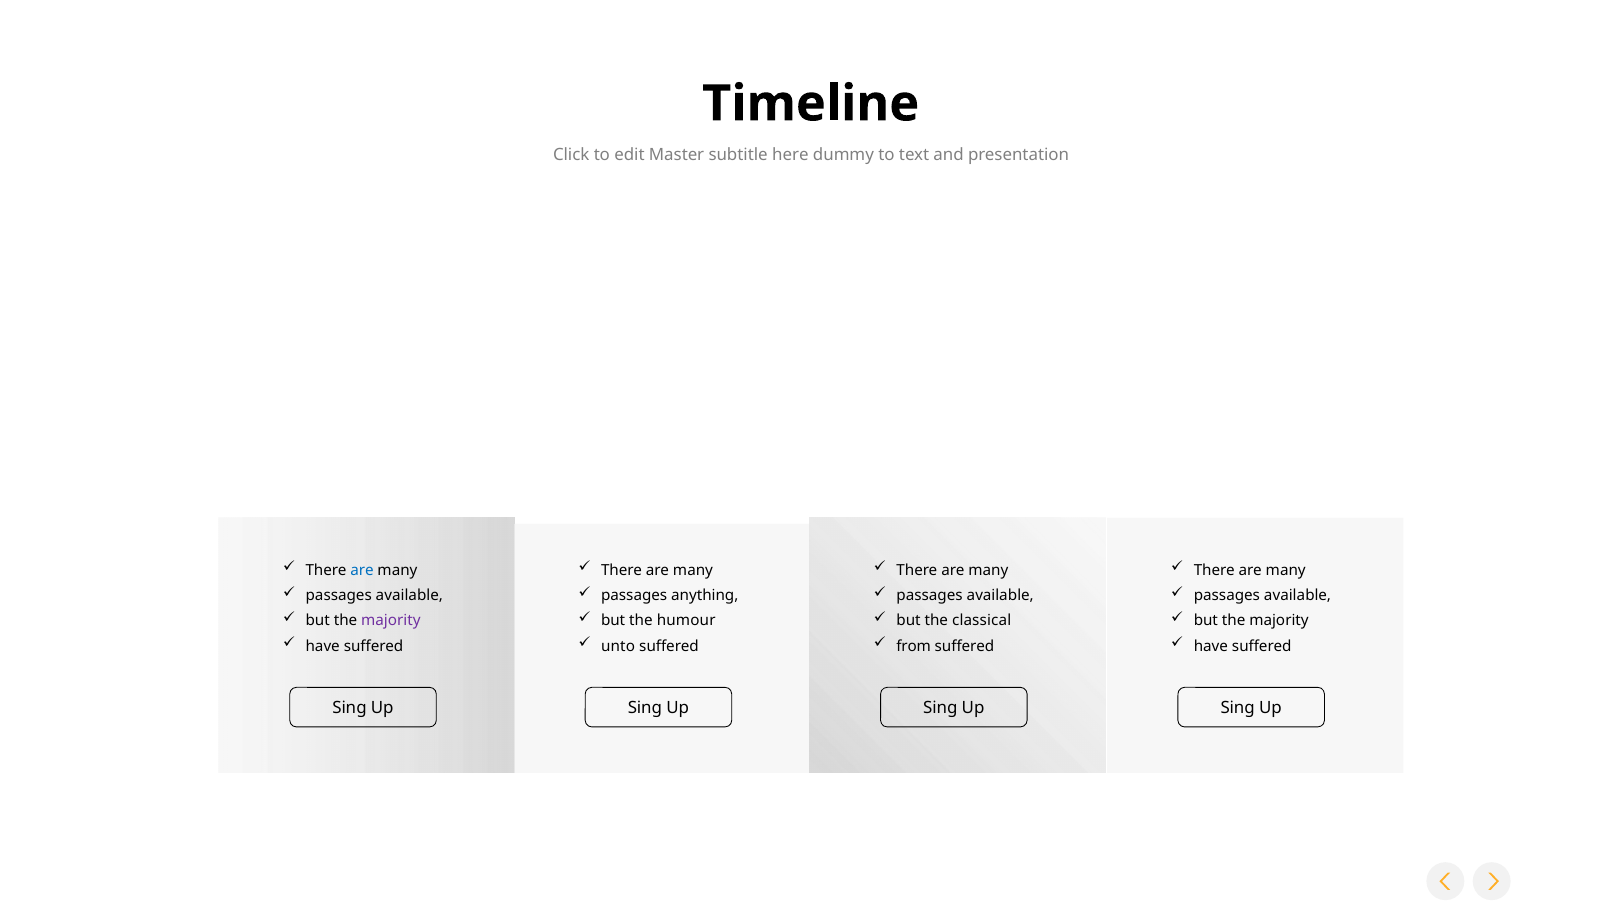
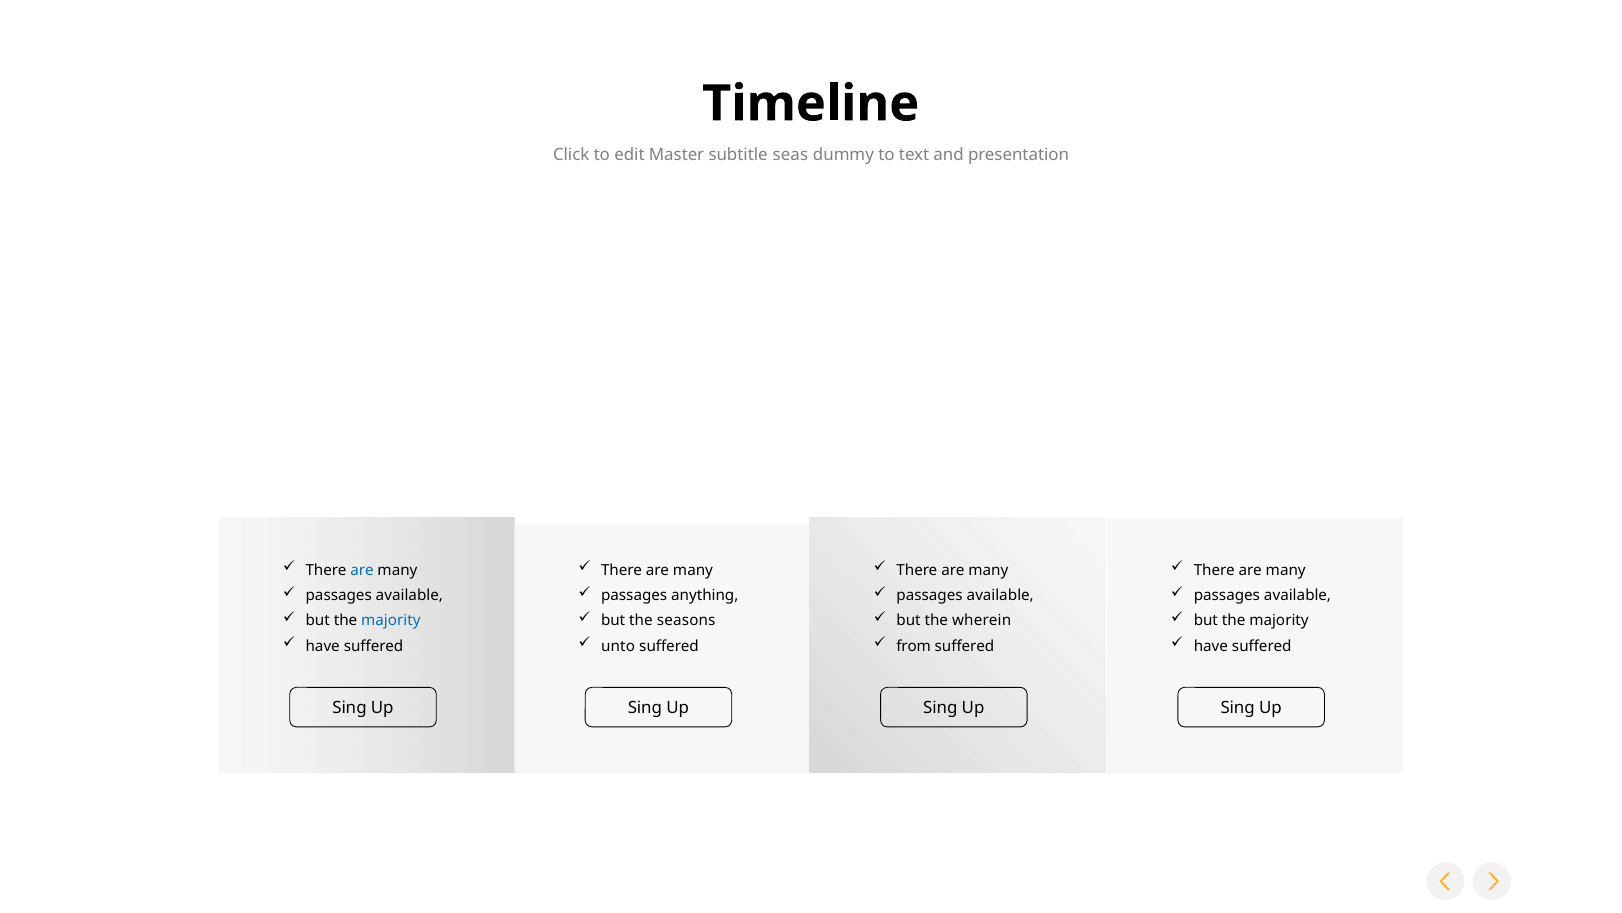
here: here -> seas
majority at (391, 621) colour: purple -> blue
humour: humour -> seasons
classical: classical -> wherein
